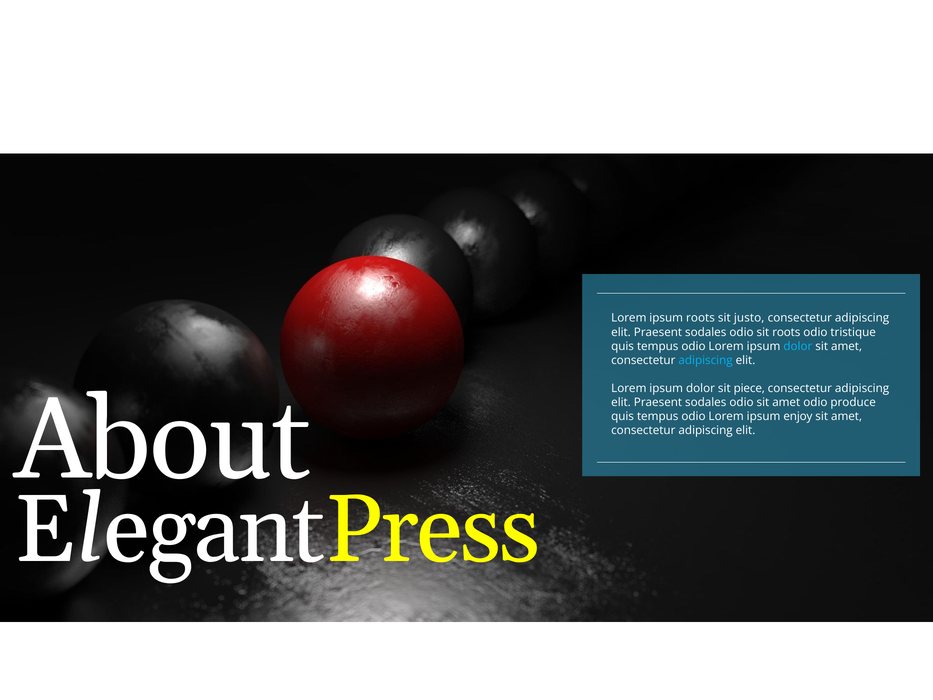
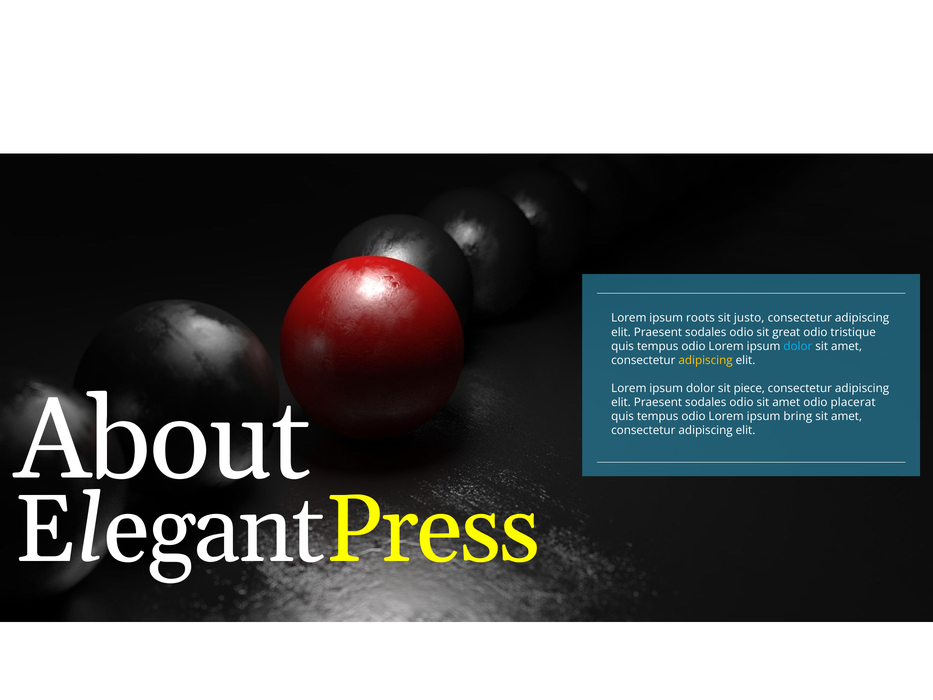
sit roots: roots -> great
adipiscing at (706, 360) colour: light blue -> yellow
produce: produce -> placerat
enjoy: enjoy -> bring
